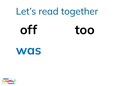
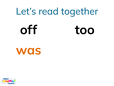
was colour: blue -> orange
